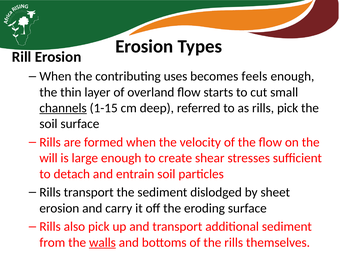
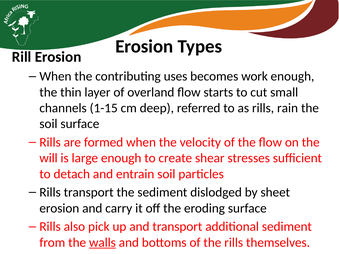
feels: feels -> work
channels underline: present -> none
rills pick: pick -> rain
